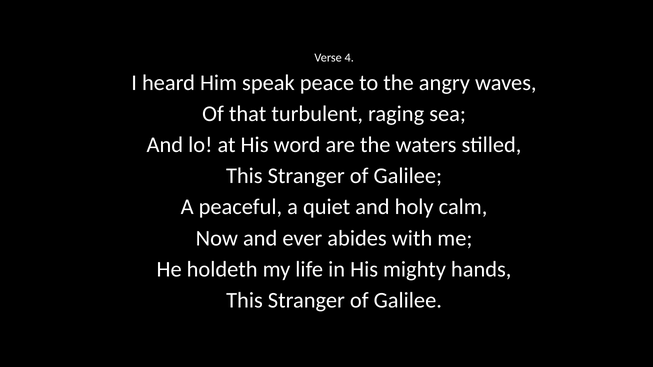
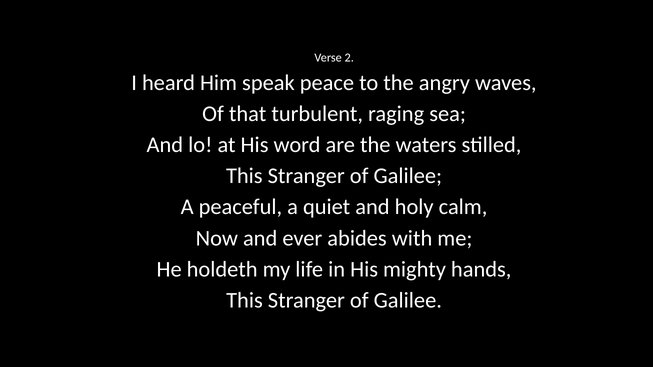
4: 4 -> 2
